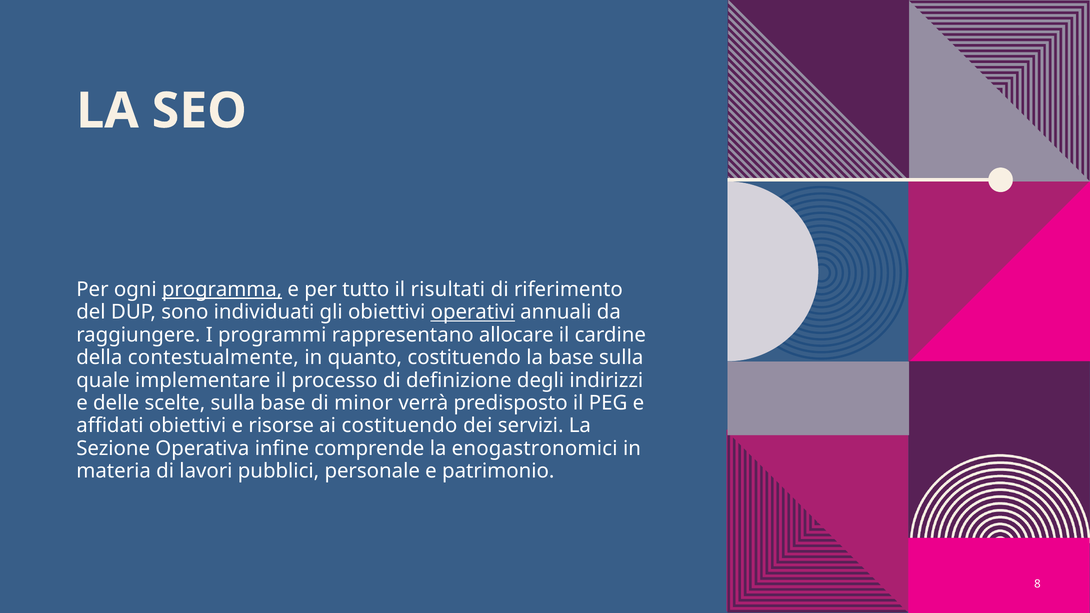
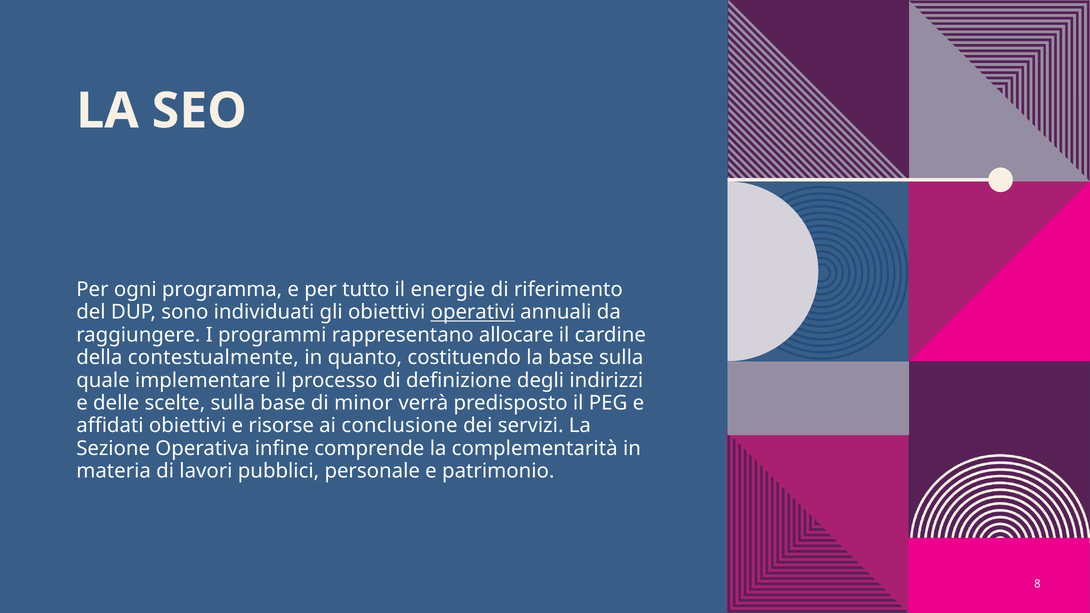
programma underline: present -> none
risultati: risultati -> energie
ai costituendo: costituendo -> conclusione
enogastronomici: enogastronomici -> complementarità
